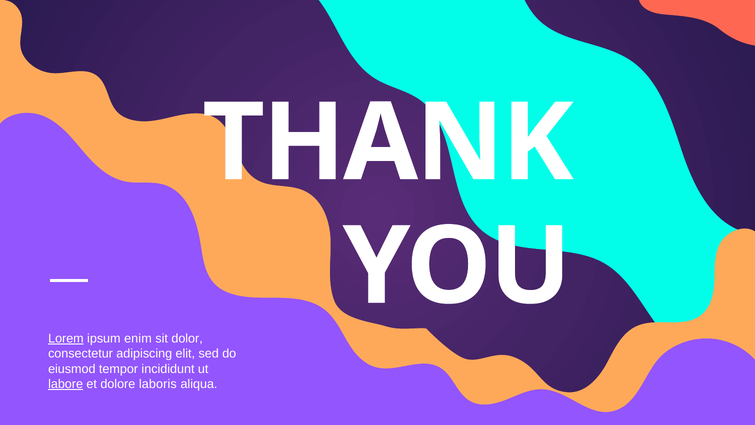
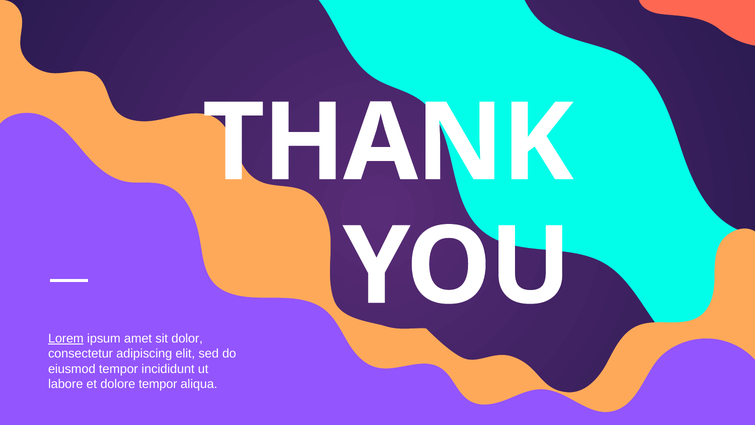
enim: enim -> amet
labore underline: present -> none
dolore laboris: laboris -> tempor
